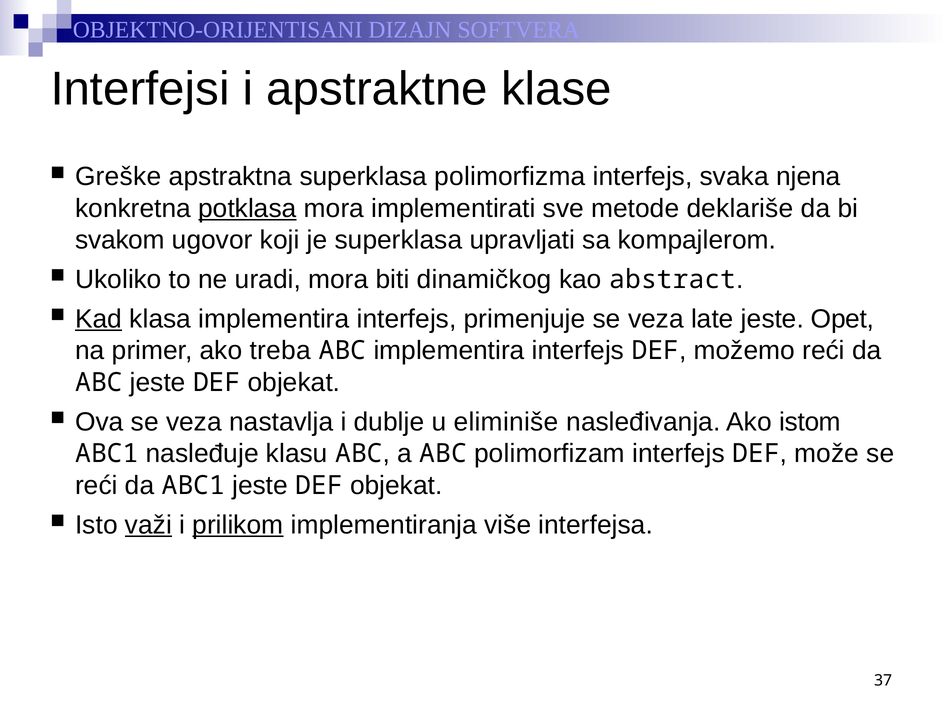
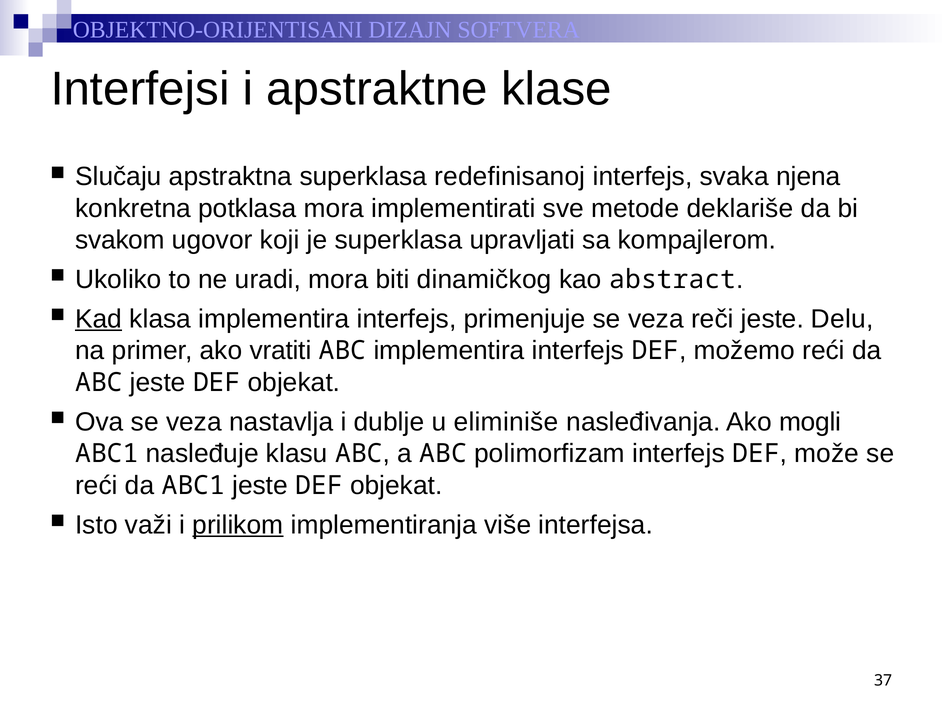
Greške: Greške -> Slučaju
polimorfizma: polimorfizma -> redefinisanoj
potklasa underline: present -> none
late: late -> reči
Opet: Opet -> Delu
treba: treba -> vratiti
istom: istom -> mogli
važi underline: present -> none
